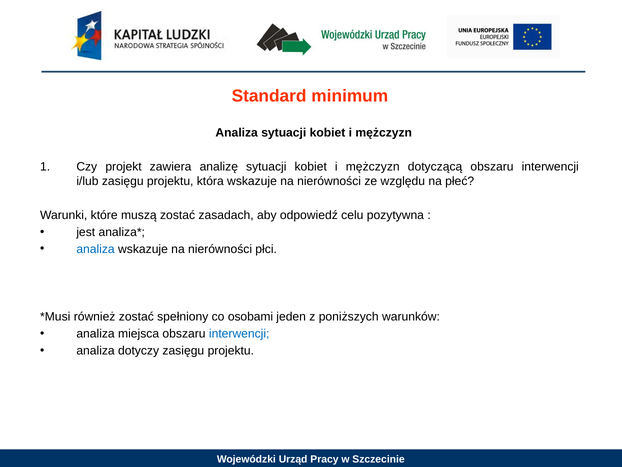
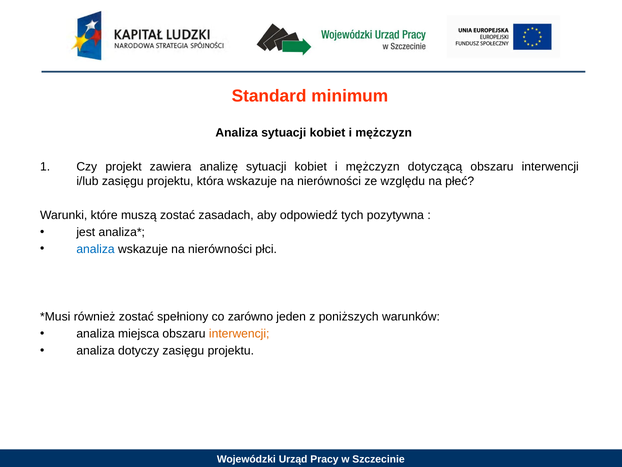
celu: celu -> tych
osobami: osobami -> zarówno
interwencji at (239, 334) colour: blue -> orange
